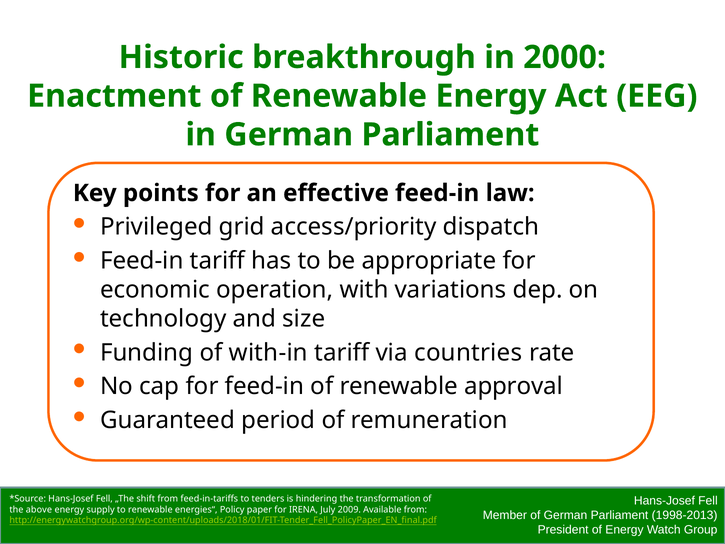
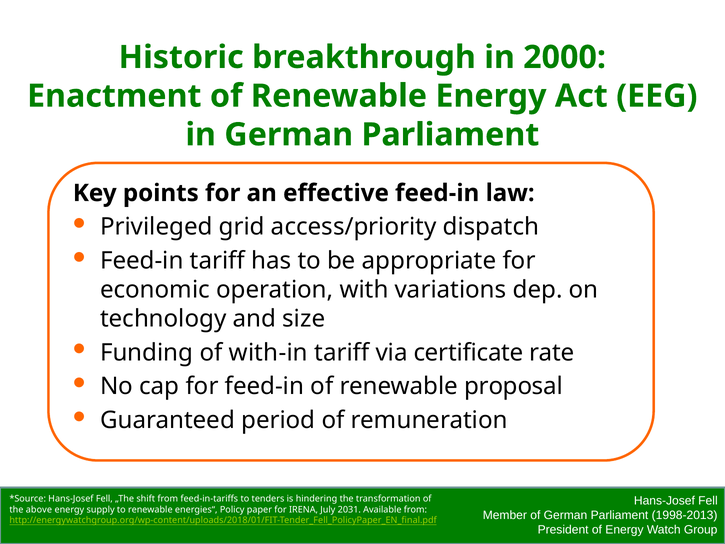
countries: countries -> certificate
approval: approval -> proposal
2009: 2009 -> 2031
